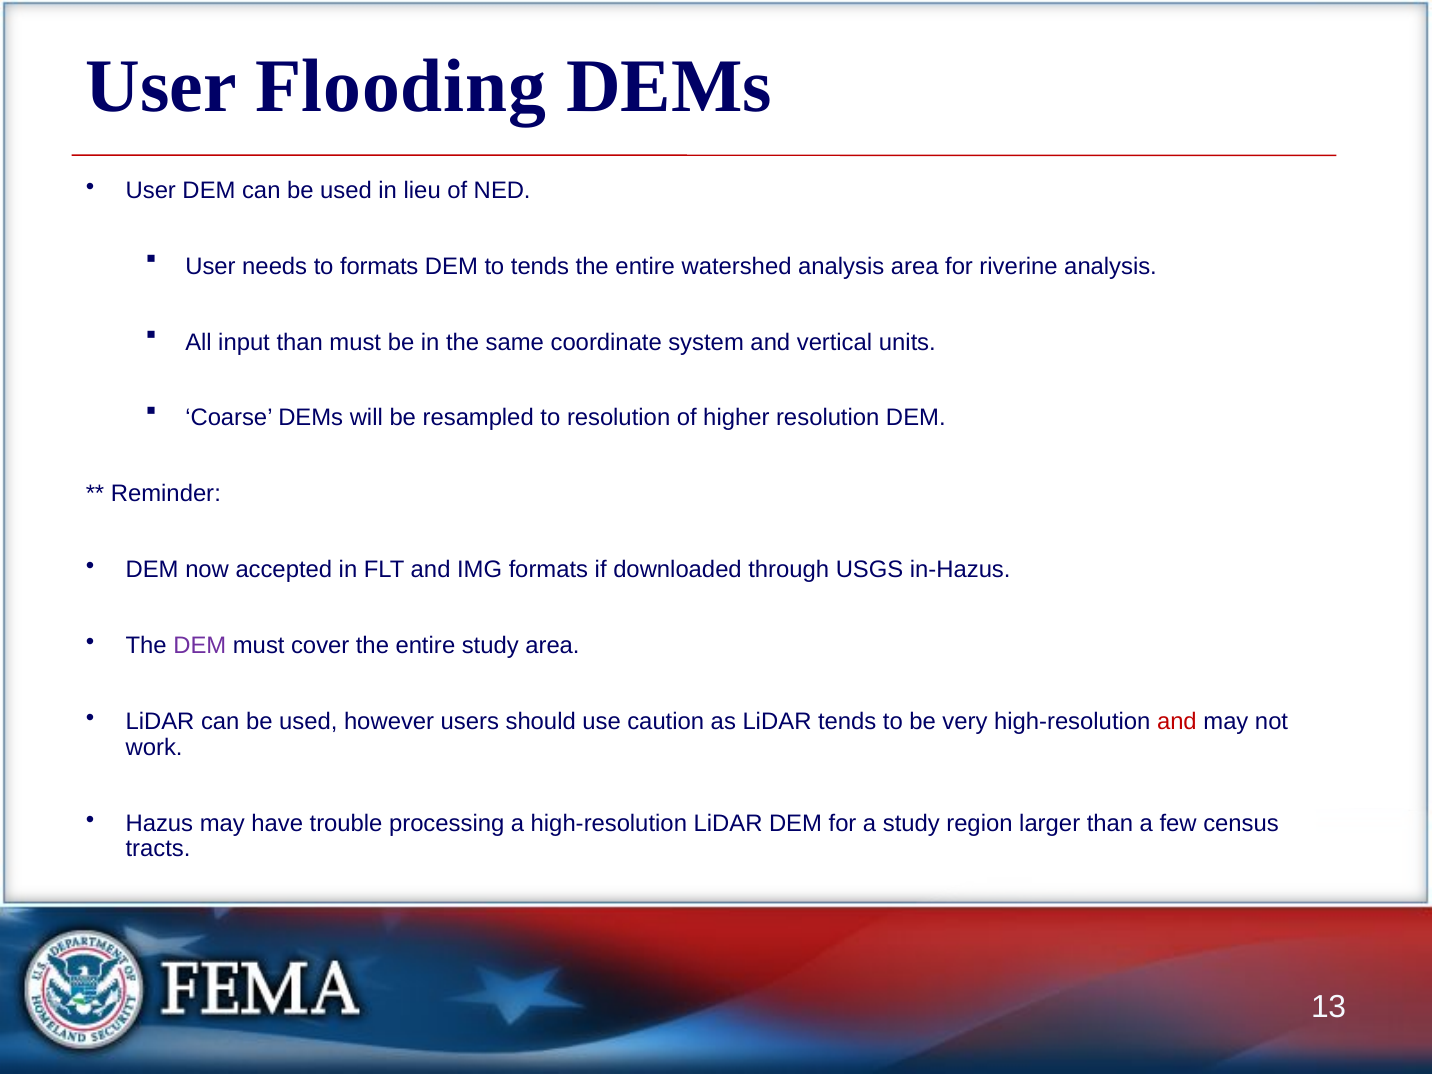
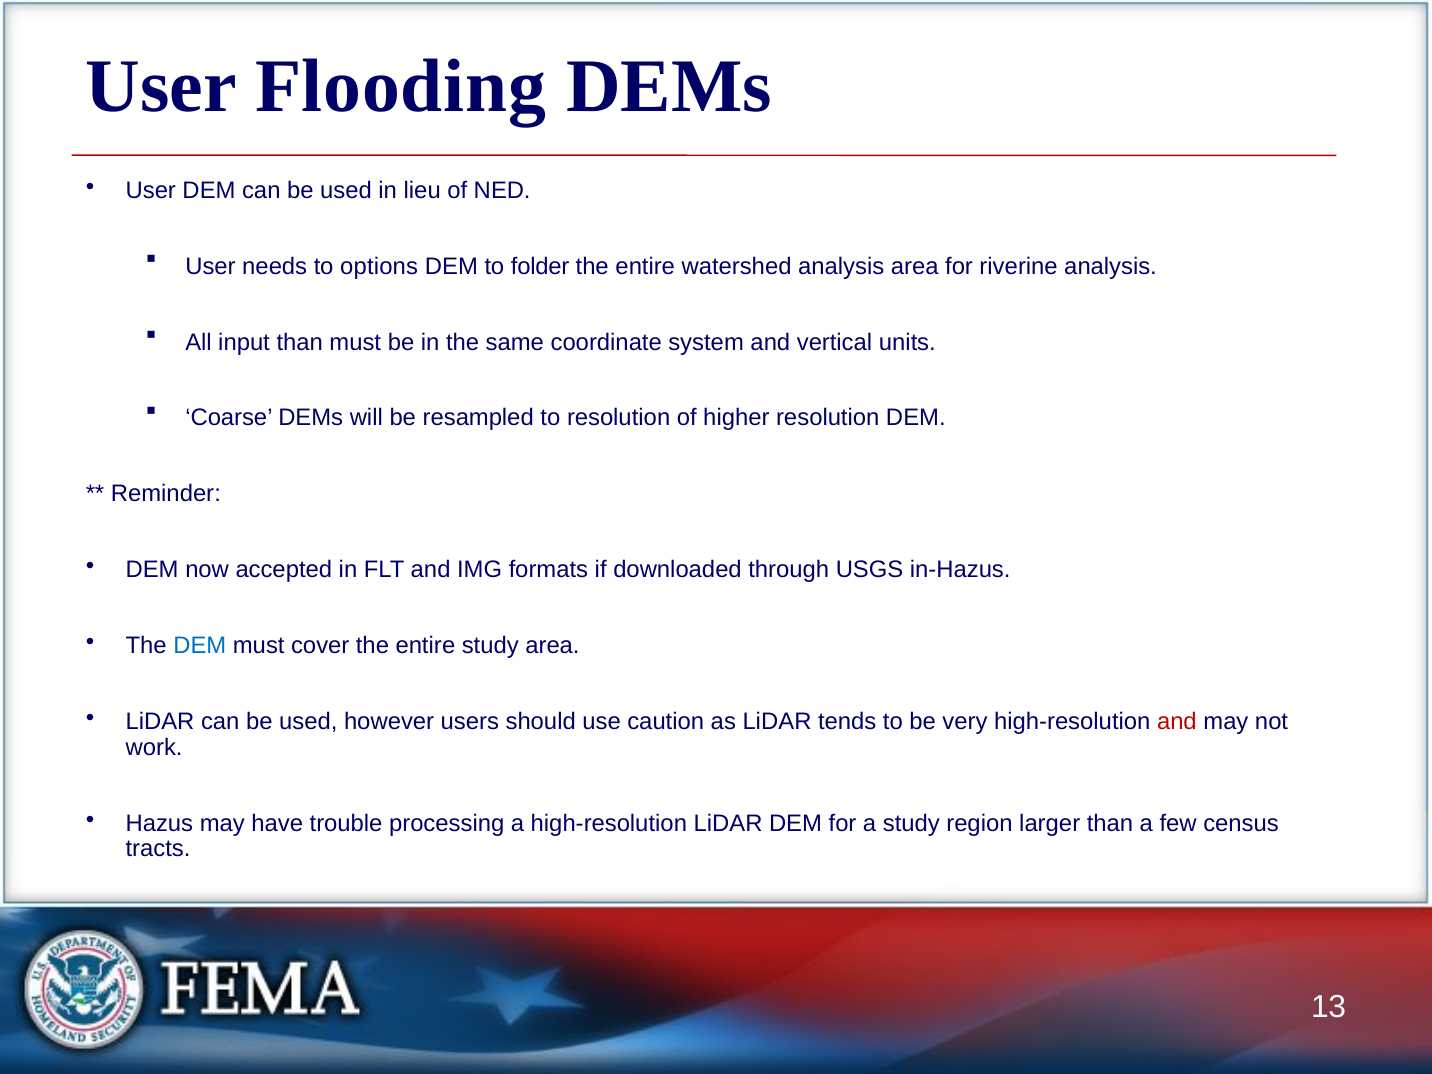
to formats: formats -> options
to tends: tends -> folder
DEM at (200, 646) colour: purple -> blue
